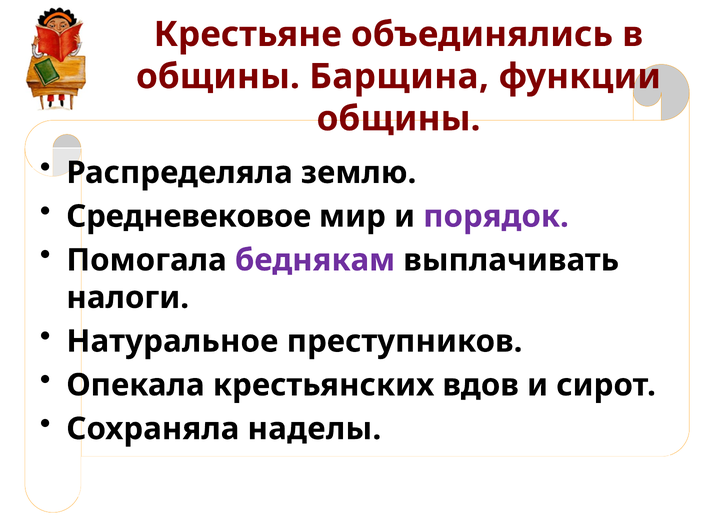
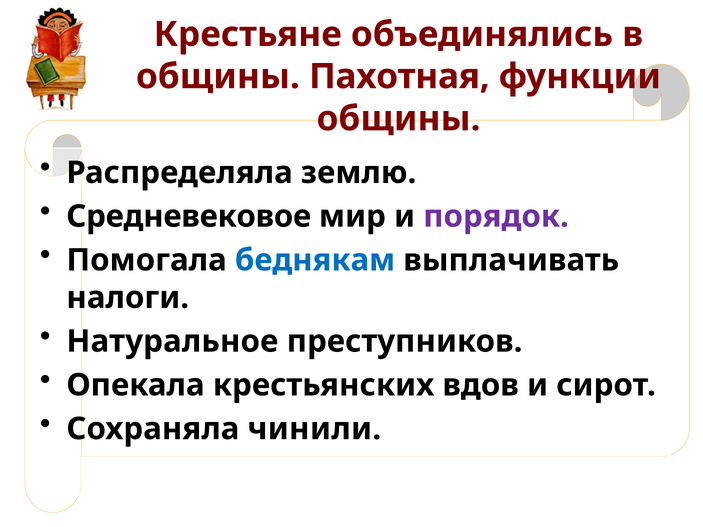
Барщина: Барщина -> Пахотная
беднякам colour: purple -> blue
наделы: наделы -> чинили
